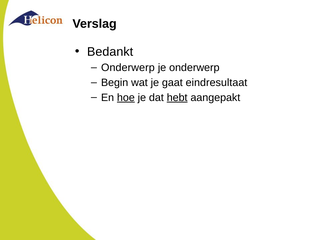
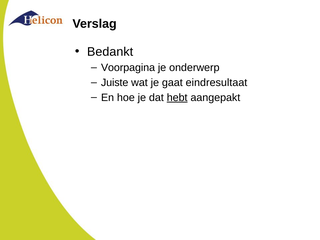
Onderwerp at (128, 68): Onderwerp -> Voorpagina
Begin: Begin -> Juiste
hoe underline: present -> none
